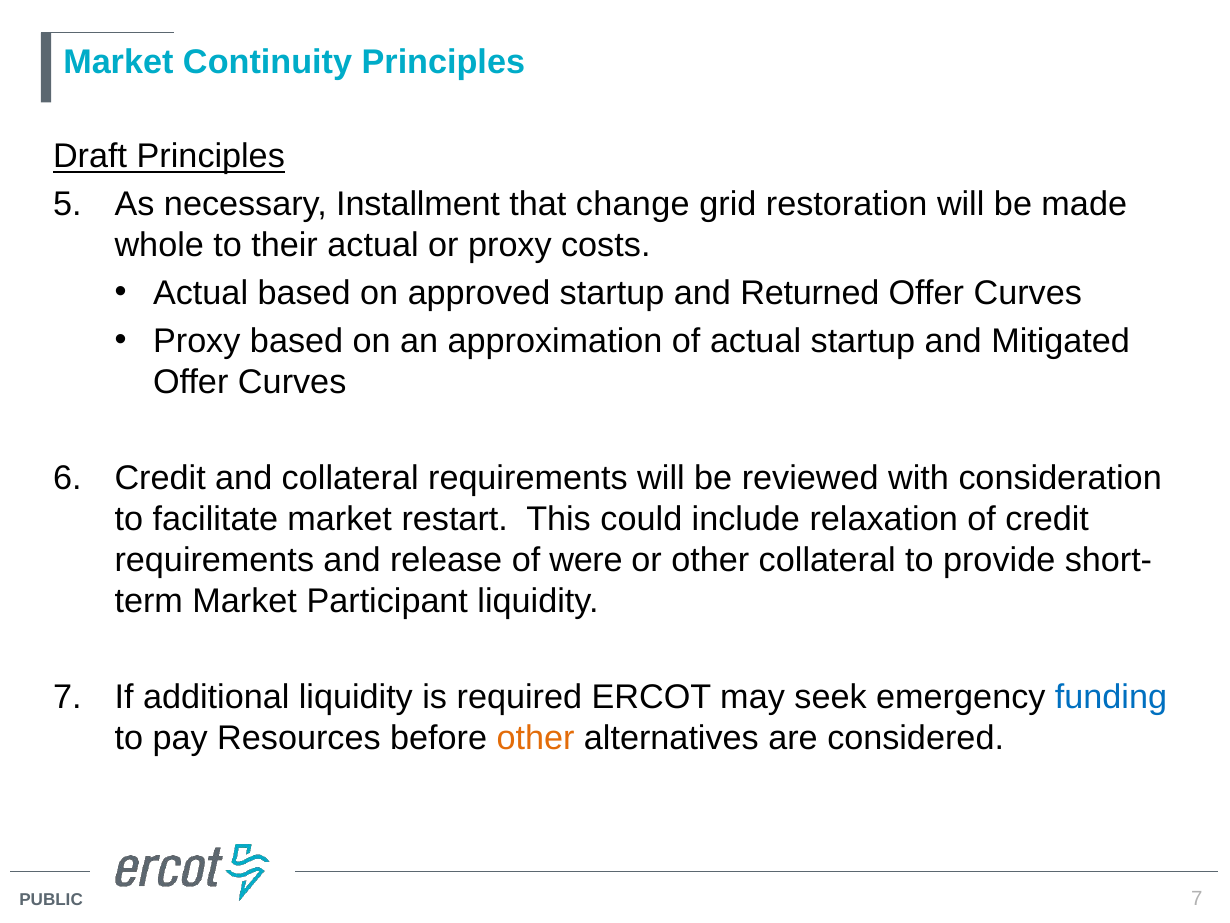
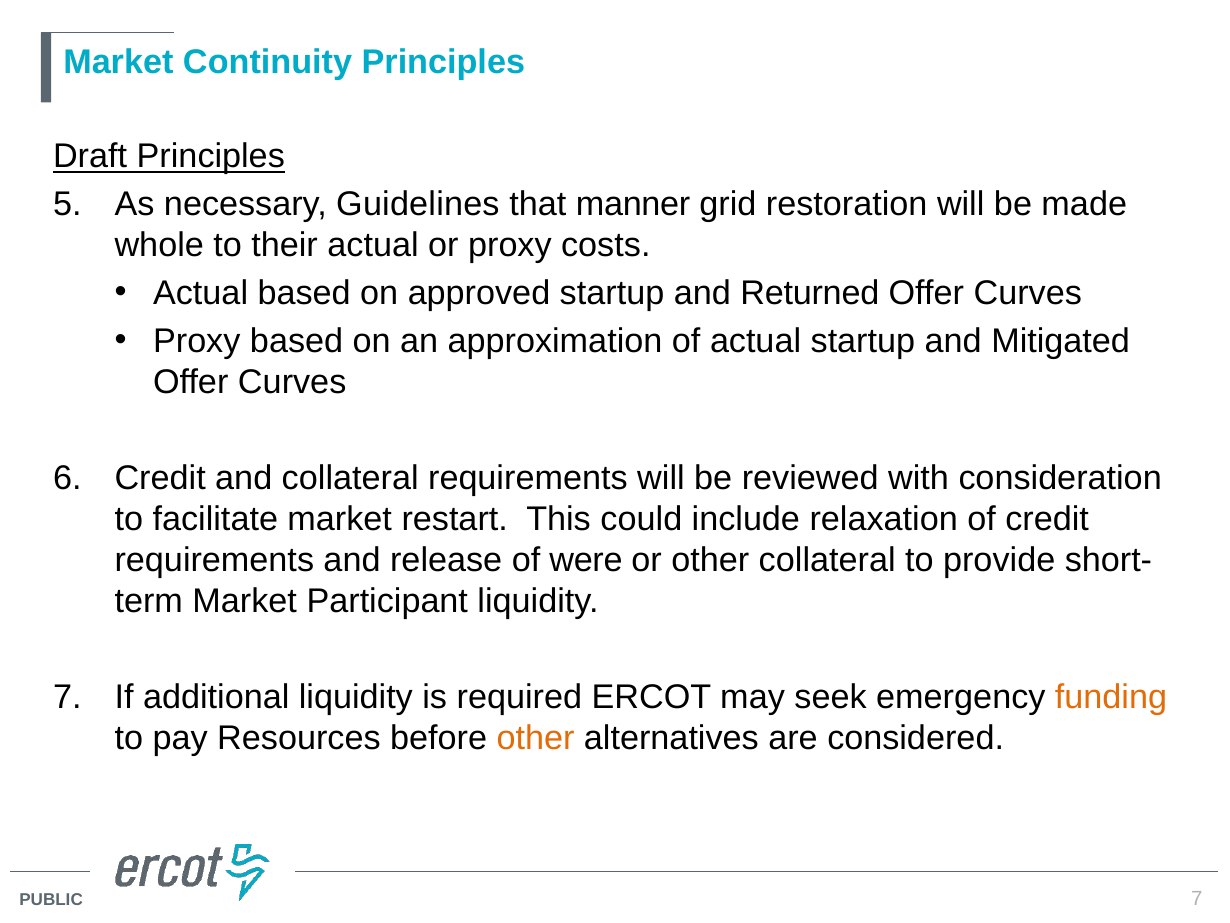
Installment: Installment -> Guidelines
change: change -> manner
funding colour: blue -> orange
